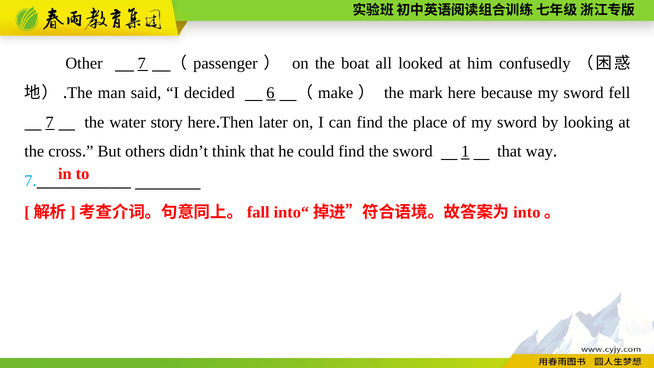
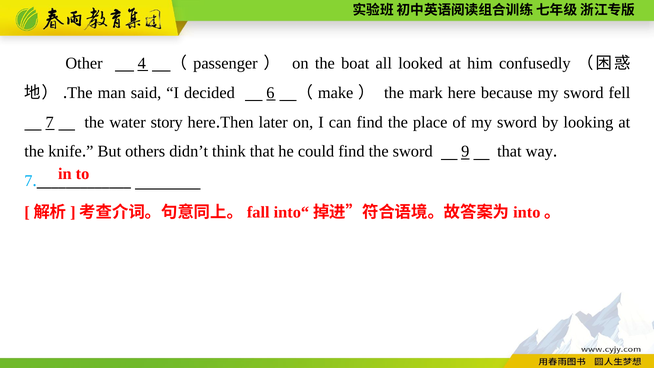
Other 7: 7 -> 4
cross: cross -> knife
1: 1 -> 9
